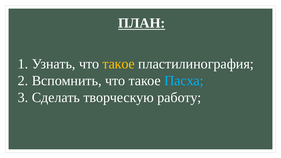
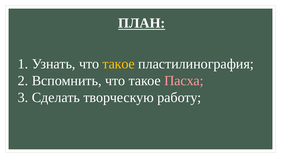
Пасха colour: light blue -> pink
